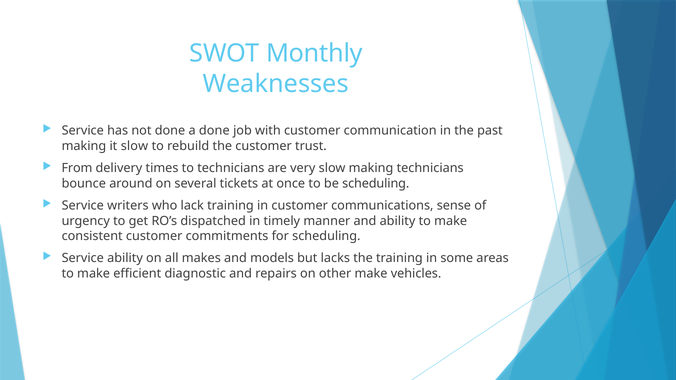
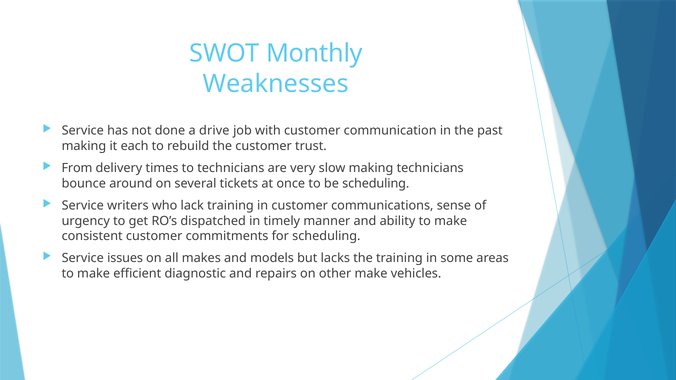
a done: done -> drive
it slow: slow -> each
Service ability: ability -> issues
